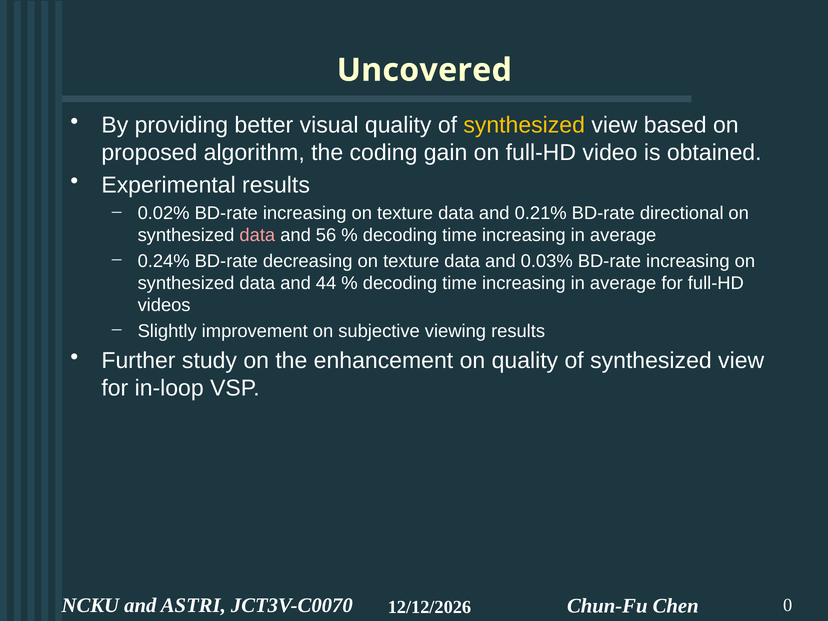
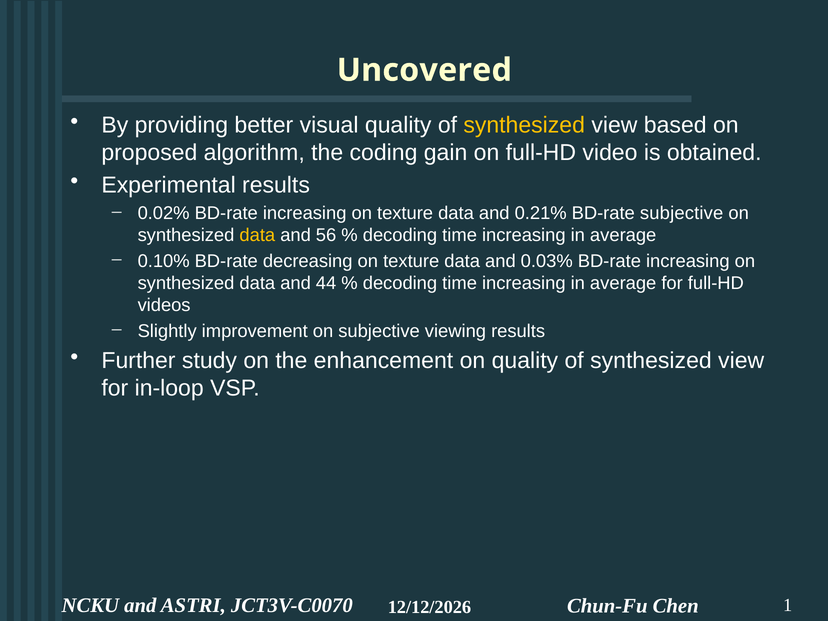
BD-rate directional: directional -> subjective
data at (257, 235) colour: pink -> yellow
0.24%: 0.24% -> 0.10%
0: 0 -> 1
